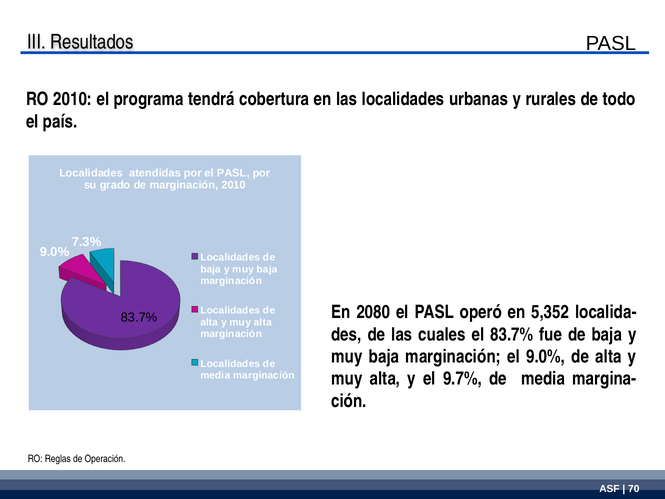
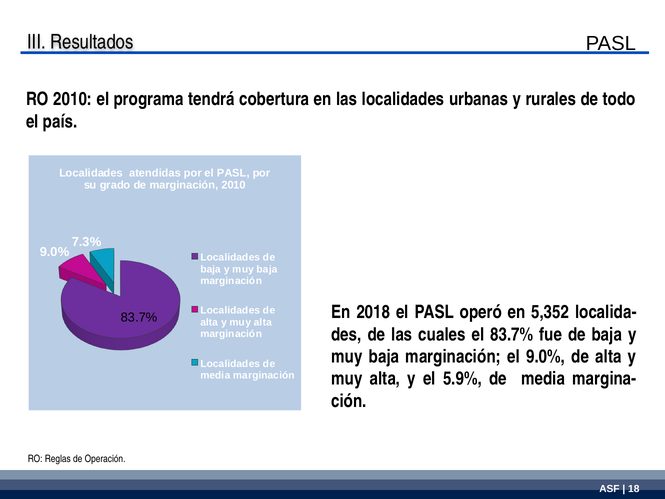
2080: 2080 -> 2018
9.7%: 9.7% -> 5.9%
70: 70 -> 18
